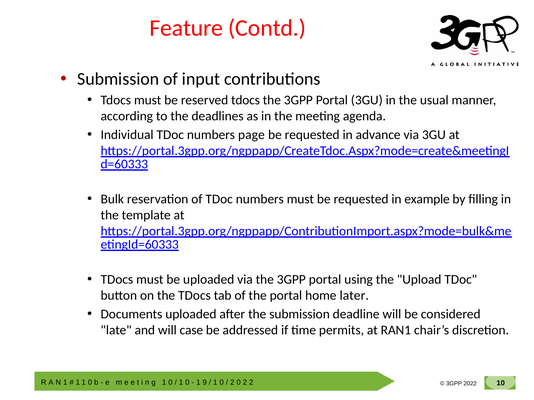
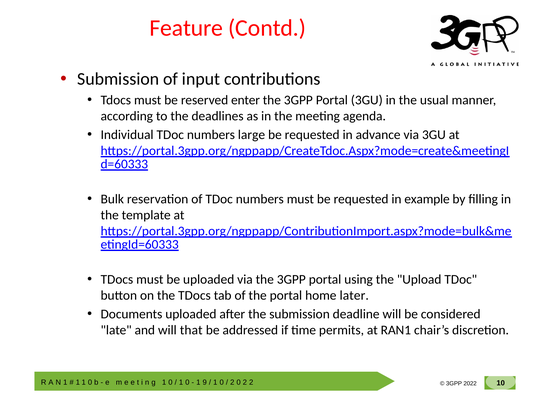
reserved tdocs: tdocs -> enter
page: page -> large
case: case -> that
